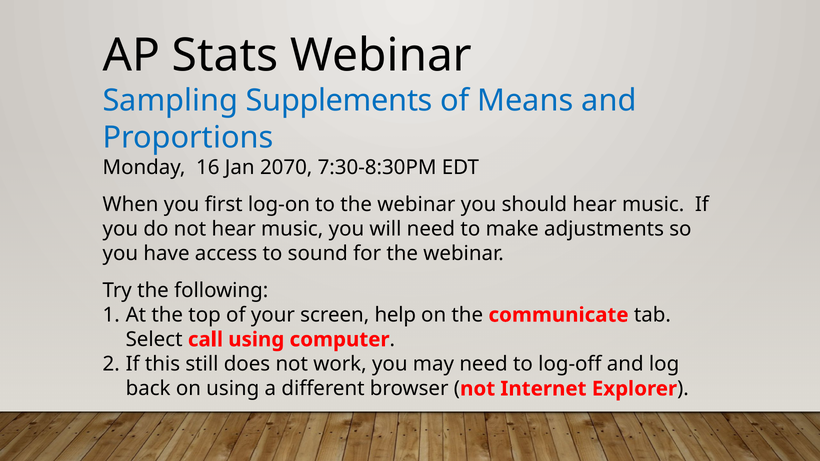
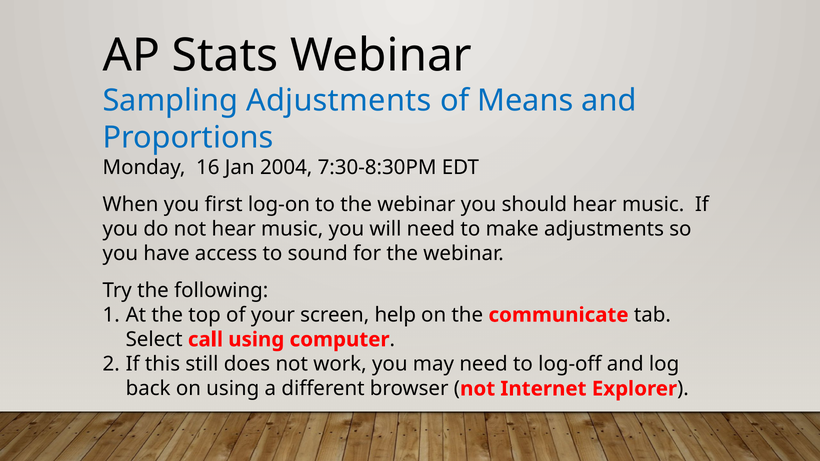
Sampling Supplements: Supplements -> Adjustments
2070: 2070 -> 2004
